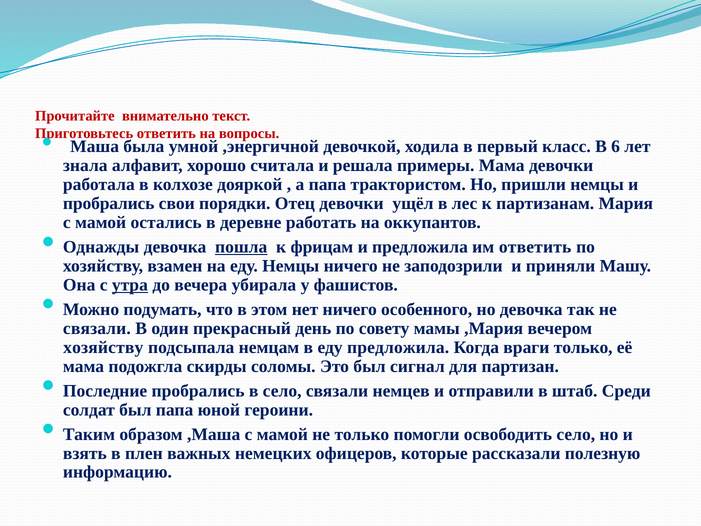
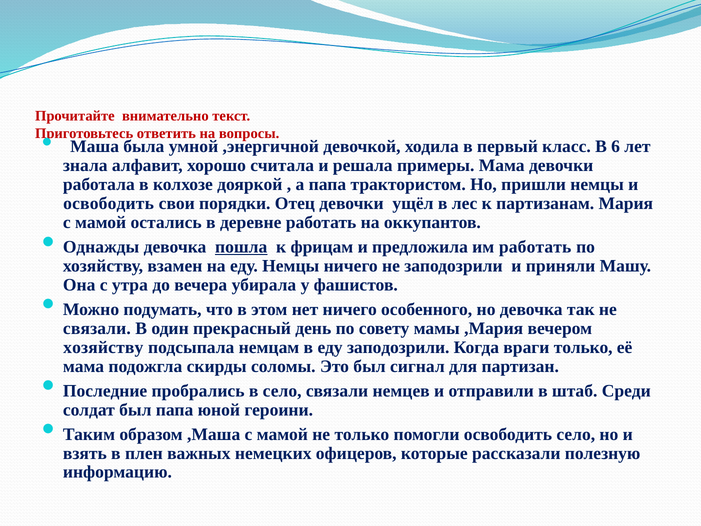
пробрались at (109, 203): пробрались -> освободить
им ответить: ответить -> работать
утра underline: present -> none
еду предложила: предложила -> заподозрили
